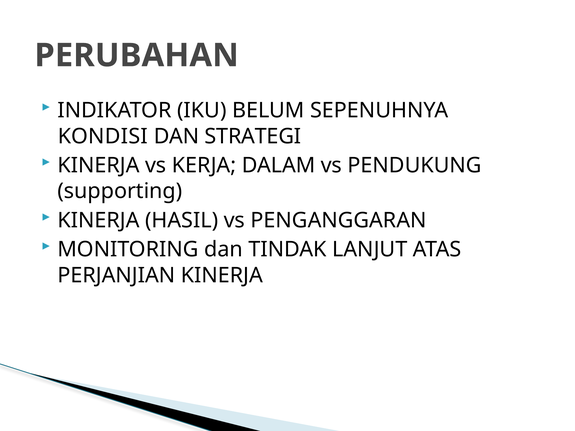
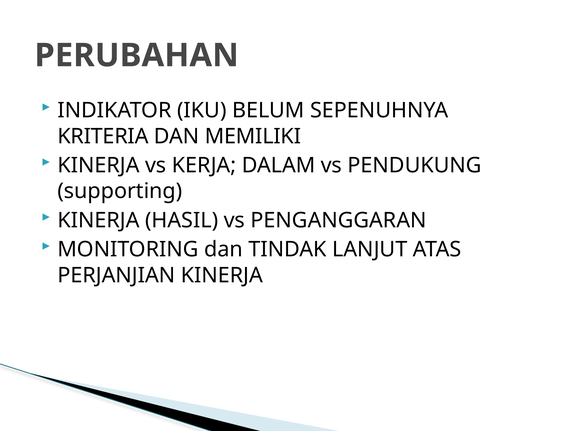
KONDISI: KONDISI -> KRITERIA
STRATEGI: STRATEGI -> MEMILIKI
